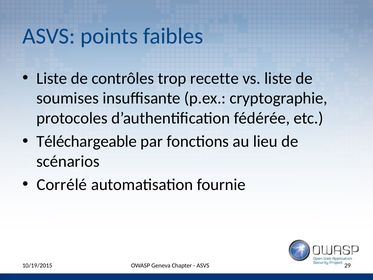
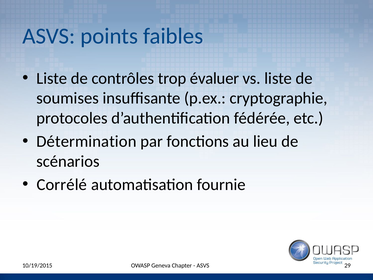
recette: recette -> évaluer
Téléchargeable: Téléchargeable -> Détermination
